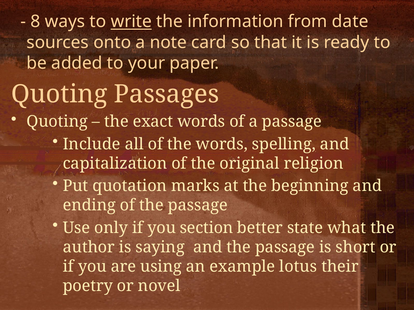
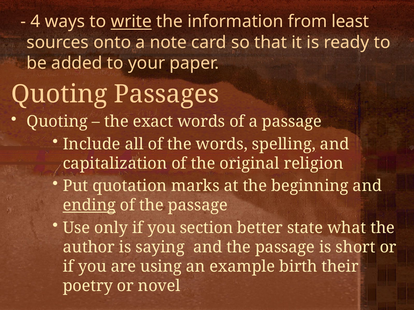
8: 8 -> 4
date: date -> least
ending underline: none -> present
lotus: lotus -> birth
